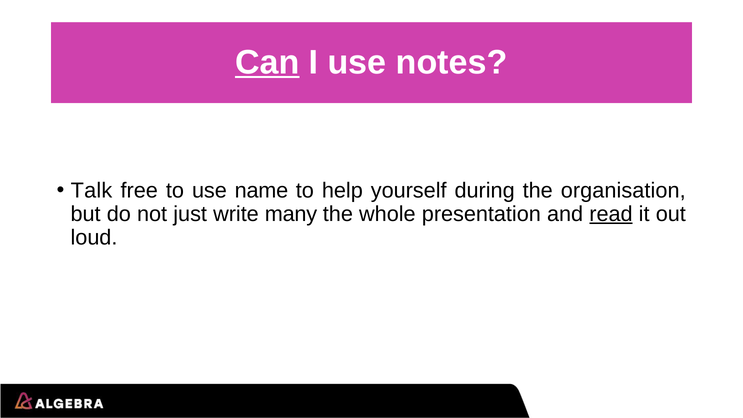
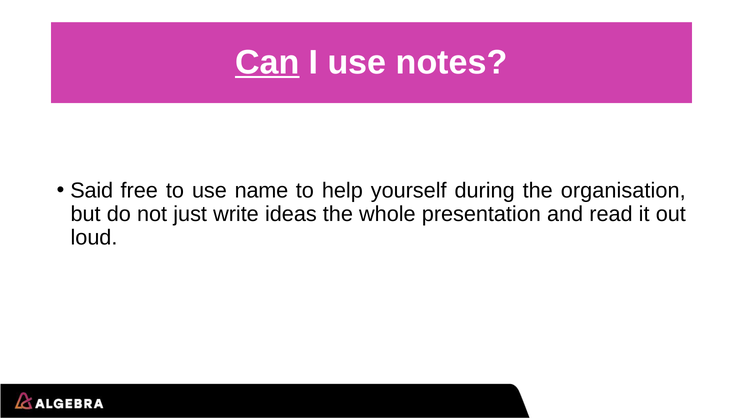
Talk: Talk -> Said
many: many -> ideas
read underline: present -> none
